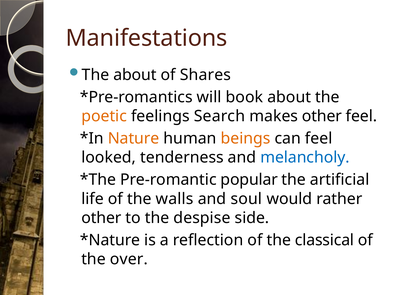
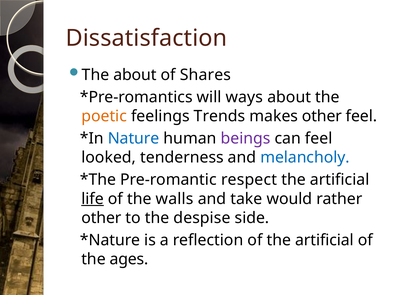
Manifestations: Manifestations -> Dissatisfaction
book: book -> ways
Search: Search -> Trends
Nature colour: orange -> blue
beings colour: orange -> purple
popular: popular -> respect
life underline: none -> present
soul: soul -> take
of the classical: classical -> artificial
over: over -> ages
